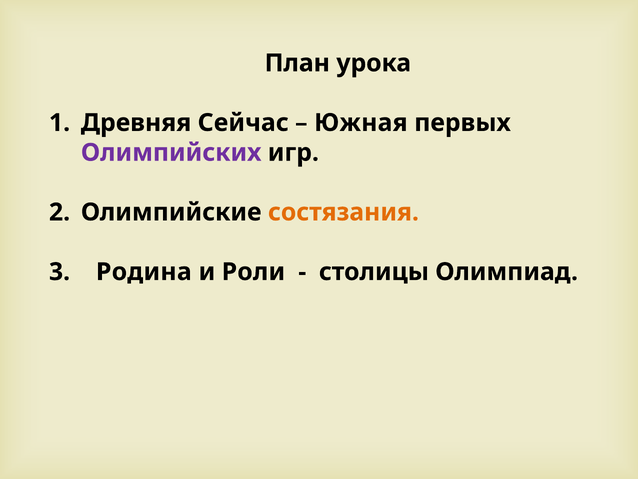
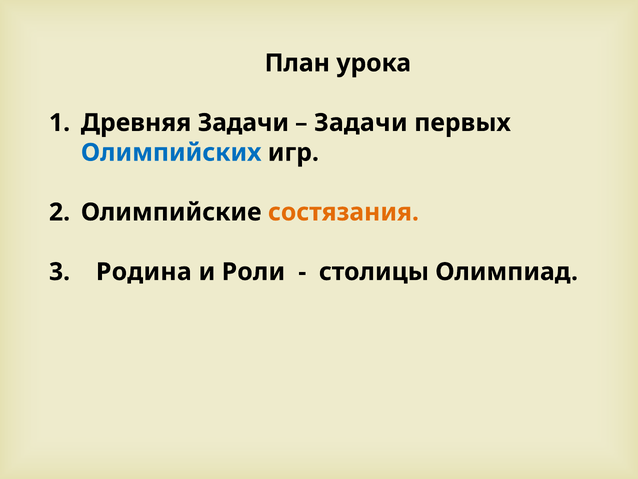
Древняя Сейчас: Сейчас -> Задачи
Южная at (361, 123): Южная -> Задачи
Олимпийских colour: purple -> blue
